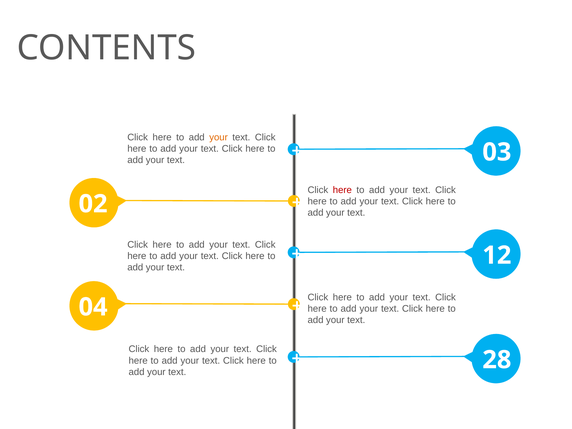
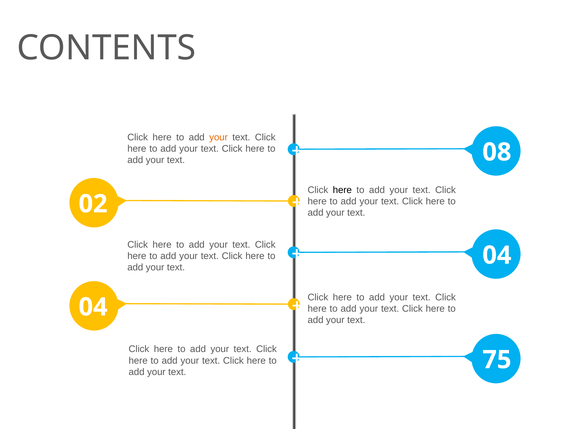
03: 03 -> 08
here at (342, 190) colour: red -> black
12 at (497, 255): 12 -> 04
28: 28 -> 75
